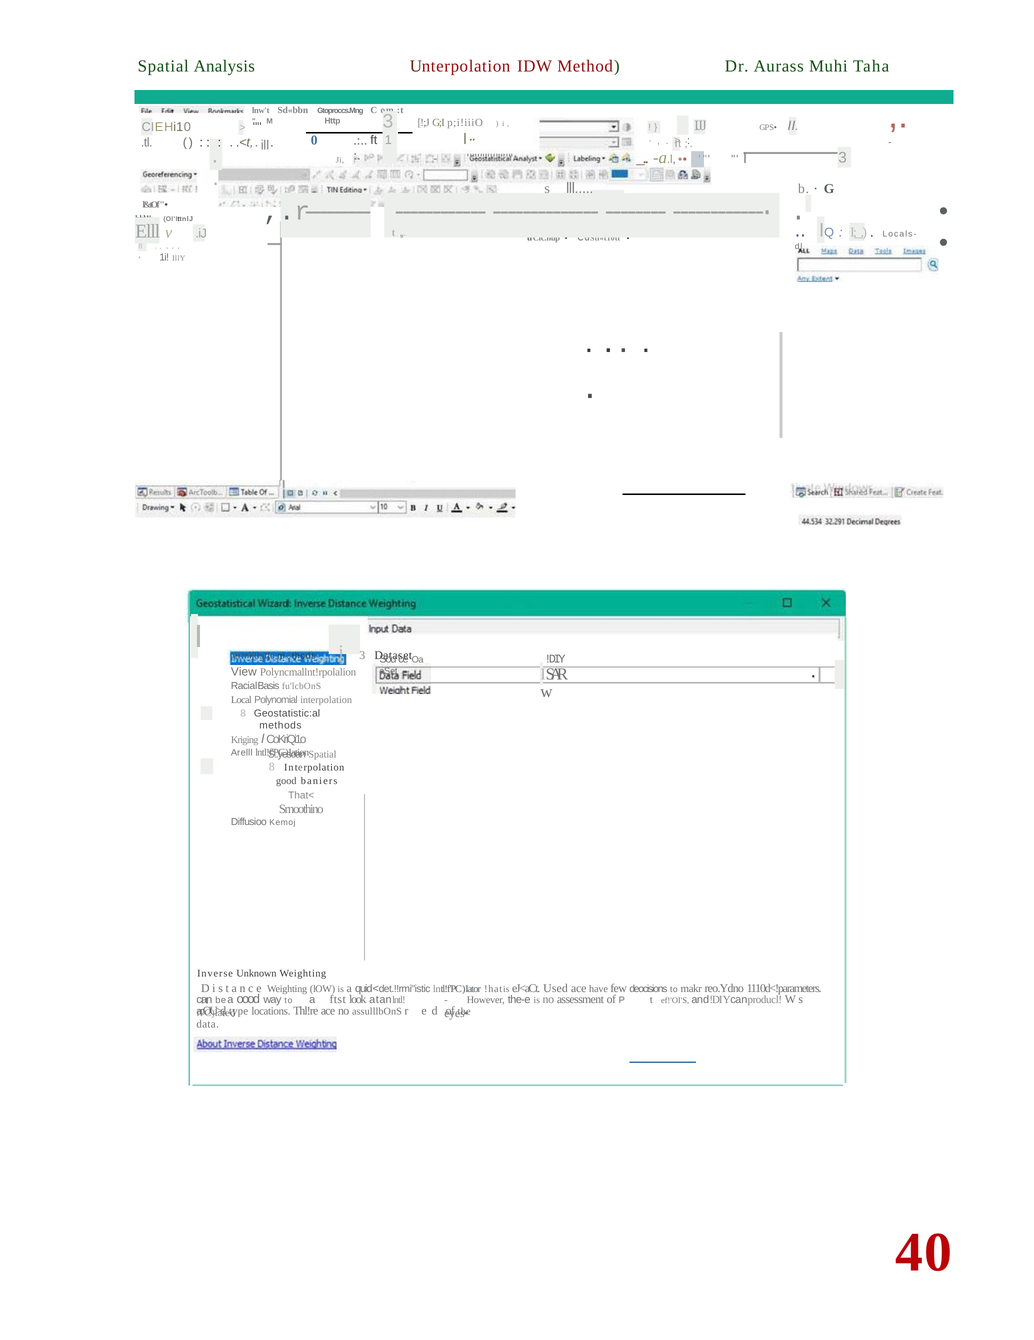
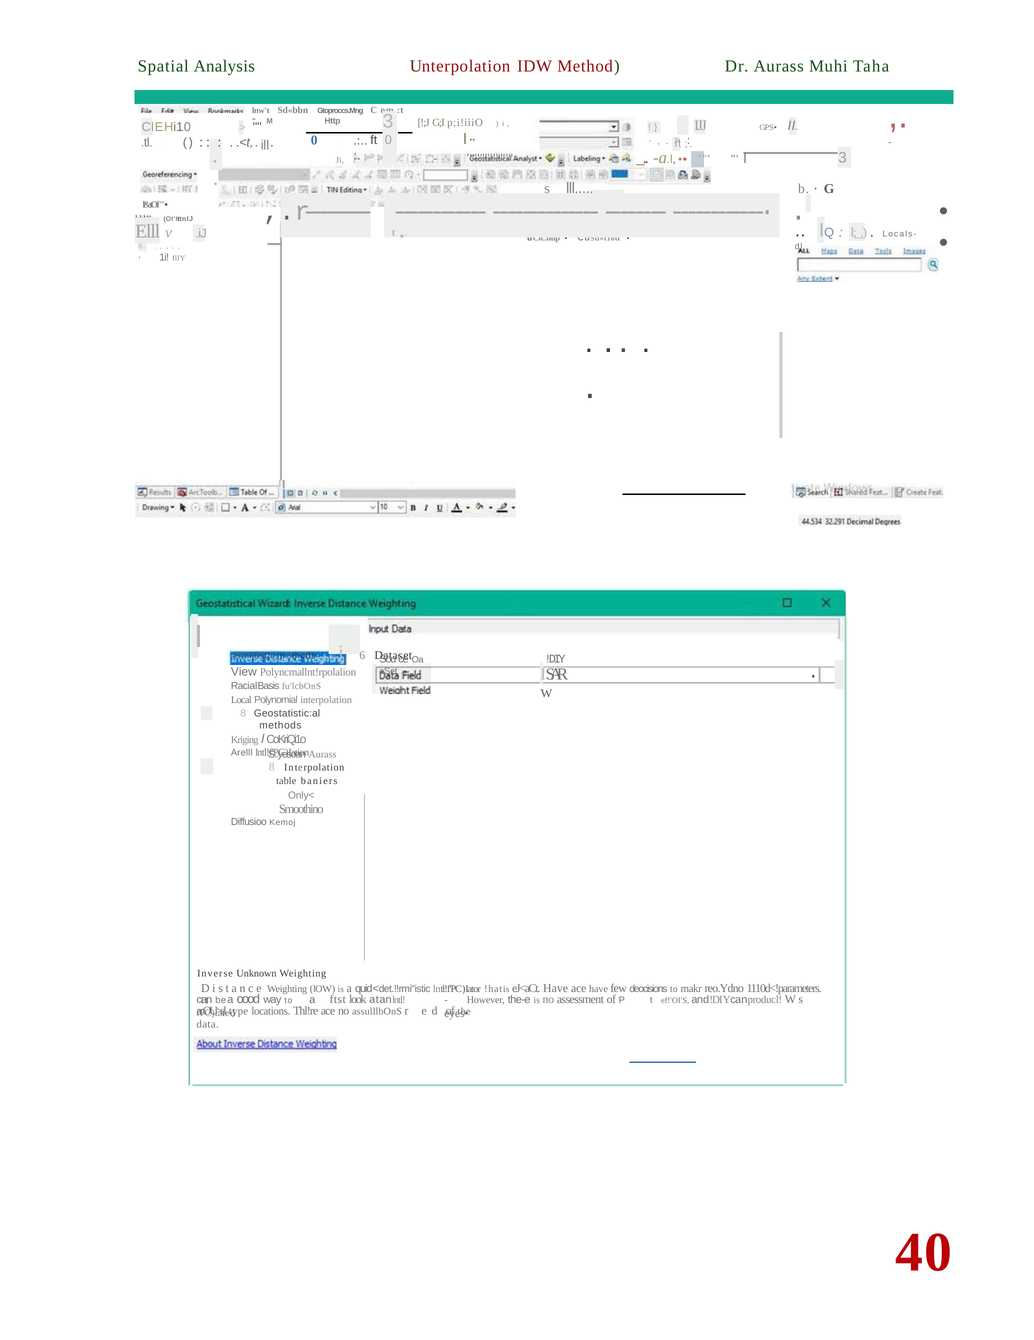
ft 1: 1 -> 0
3 at (362, 655): 3 -> 6
Spatial at (322, 754): Spatial -> Aurass
good: good -> table
That<: That< -> Only<
eJ<aCt Used: Used -> Have
